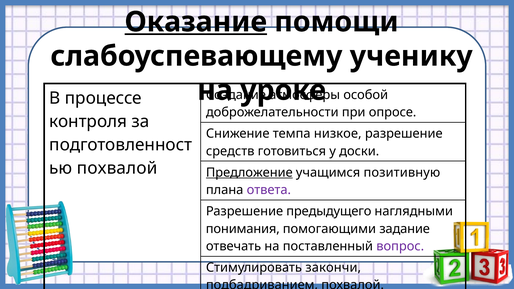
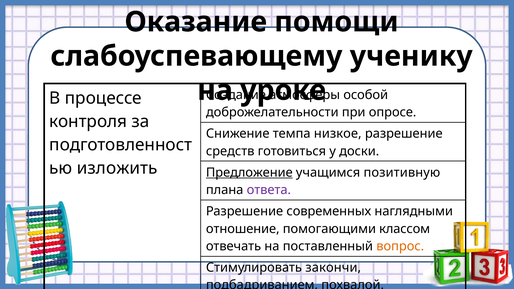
Оказание underline: present -> none
похвалой at (117, 168): похвалой -> изложить
предыдущего: предыдущего -> современных
понимания: понимания -> отношение
задание: задание -> классом
вопрос colour: purple -> orange
